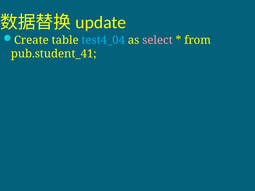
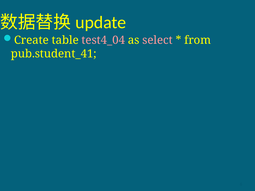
test4_04 colour: light blue -> pink
